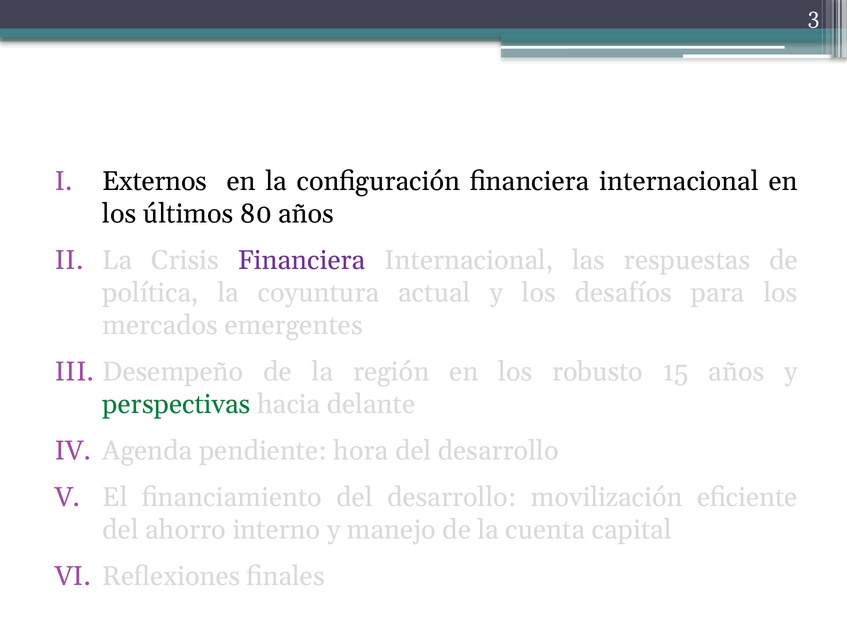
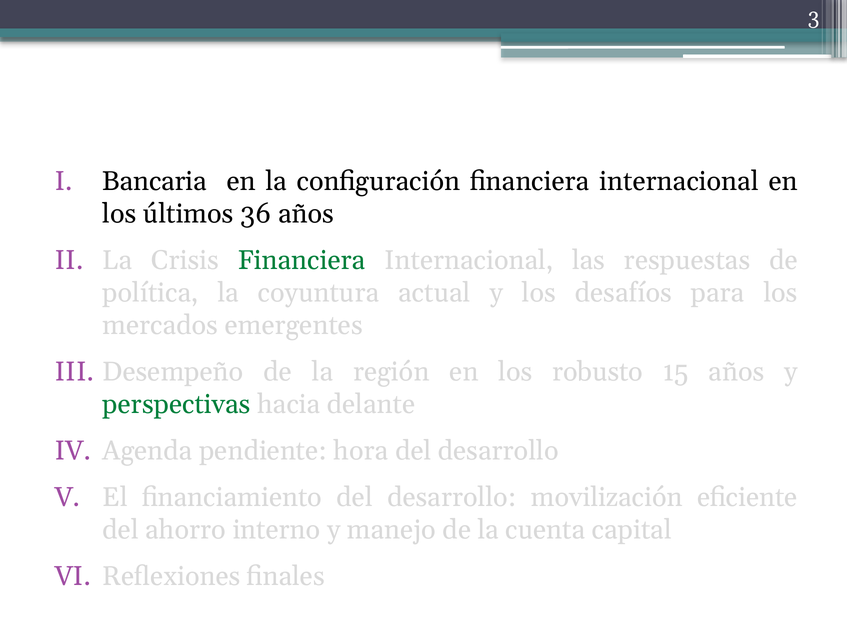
Externos: Externos -> Bancaria
80: 80 -> 36
Financiera at (301, 260) colour: purple -> green
